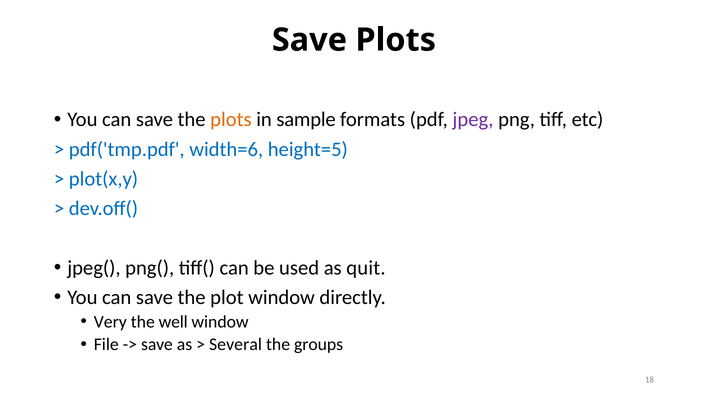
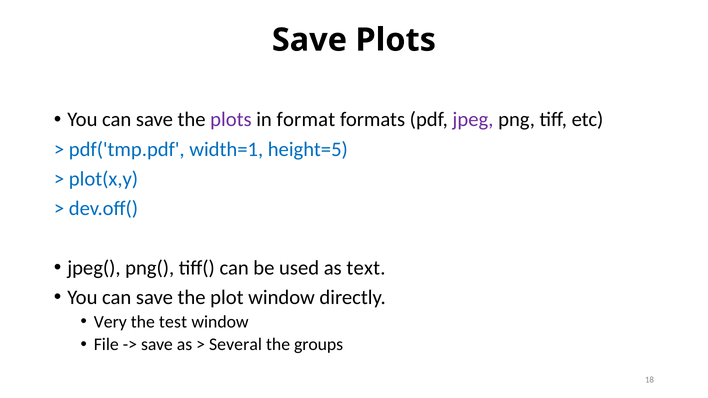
plots at (231, 120) colour: orange -> purple
sample: sample -> format
width=6: width=6 -> width=1
quit: quit -> text
well: well -> test
